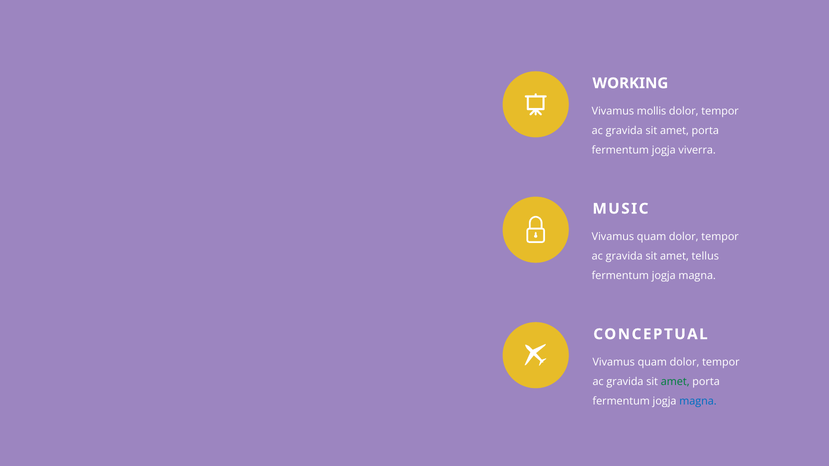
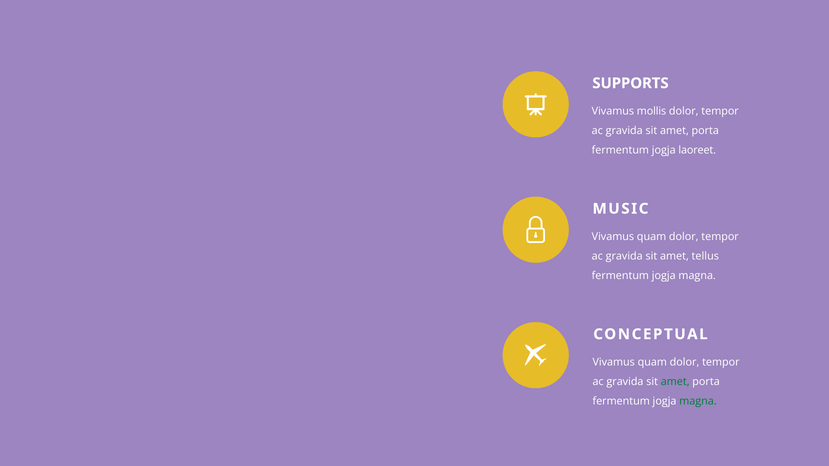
WORKING: WORKING -> SUPPORTS
viverra: viverra -> laoreet
magna at (698, 401) colour: blue -> green
